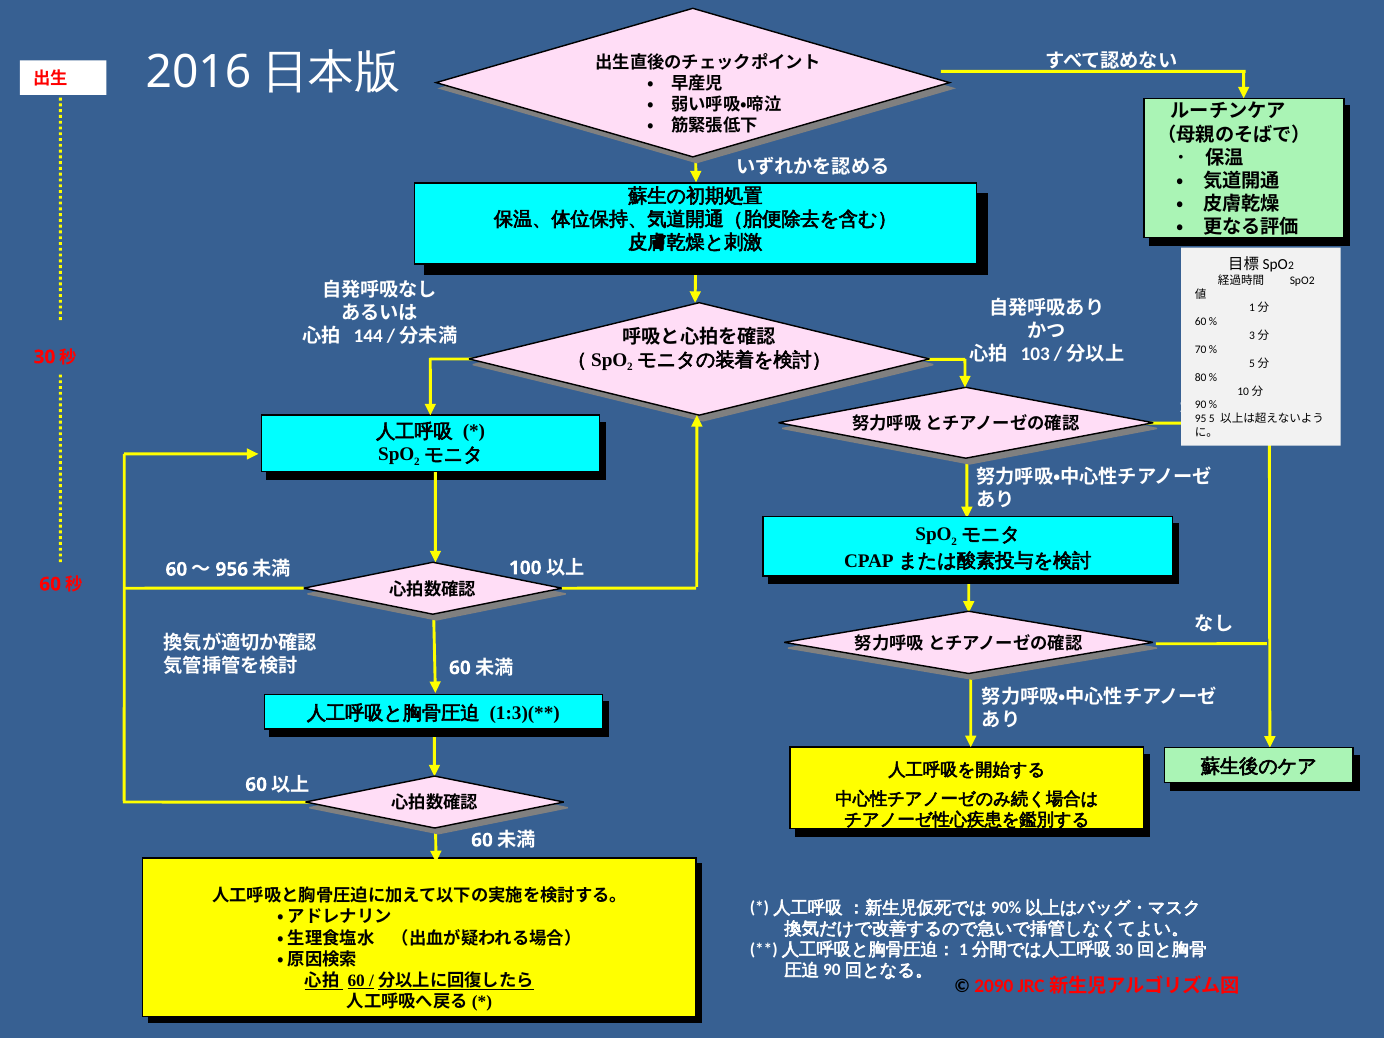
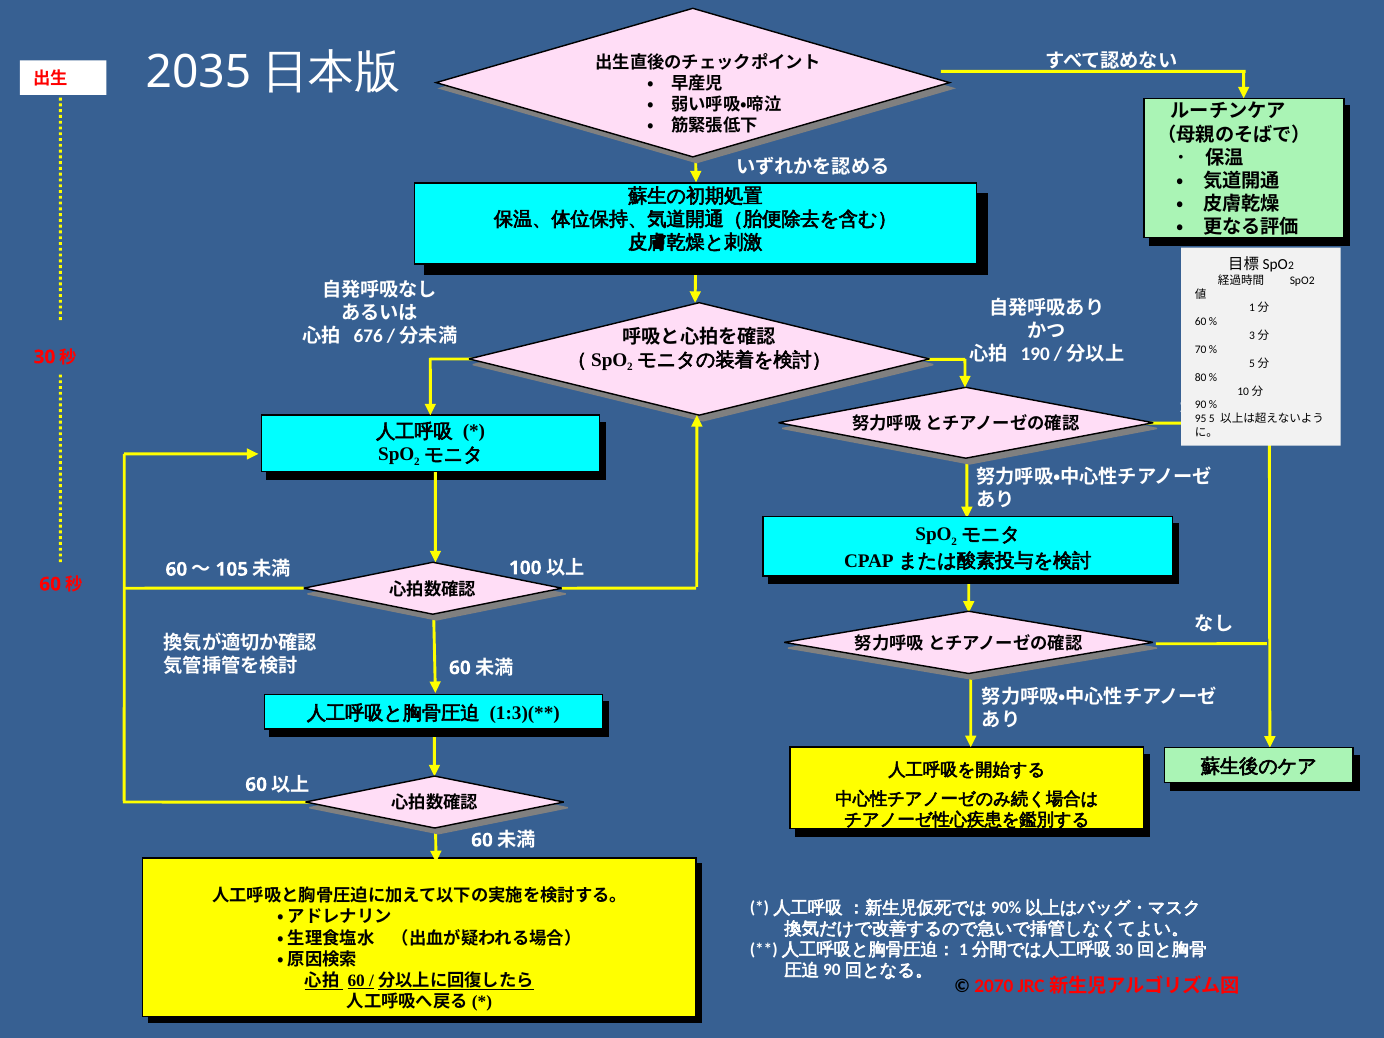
2016: 2016 -> 2035
144: 144 -> 676
103: 103 -> 190
956: 956 -> 105
2090: 2090 -> 2070
